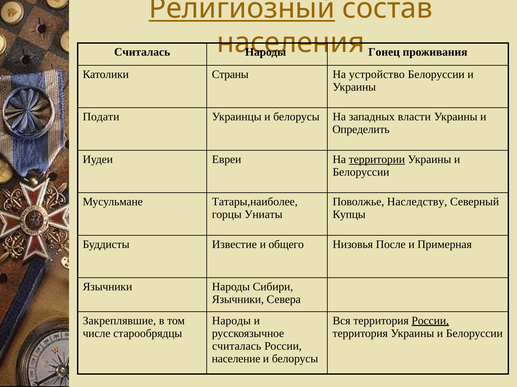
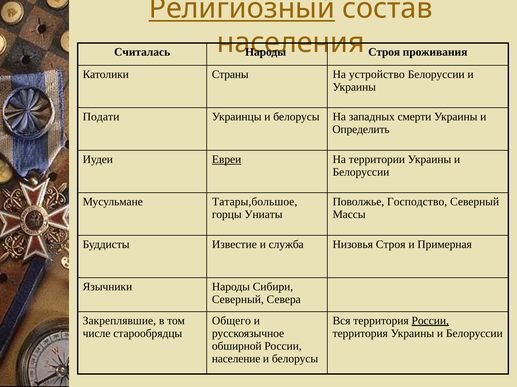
Гонец at (384, 52): Гонец -> Строя
власти: власти -> смерти
Евреи underline: none -> present
территории underline: present -> none
Татары,наиболее: Татары,наиболее -> Татары,большое
Наследству: Наследству -> Господство
Купцы: Купцы -> Массы
общего: общего -> служба
Низовья После: После -> Строя
Язычники at (238, 300): Язычники -> Северный
Народы at (231, 321): Народы -> Общего
считалась at (237, 347): считалась -> обширной
